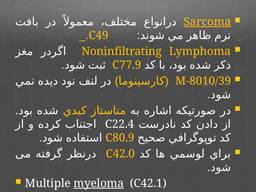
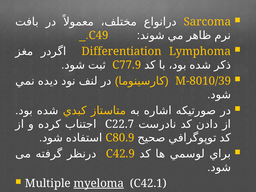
Sarcoma underline: present -> none
Noninfiltrating: Noninfiltrating -> Differentiation
C22.4: C22.4 -> C22.7
C42.0: C42.0 -> C42.9
